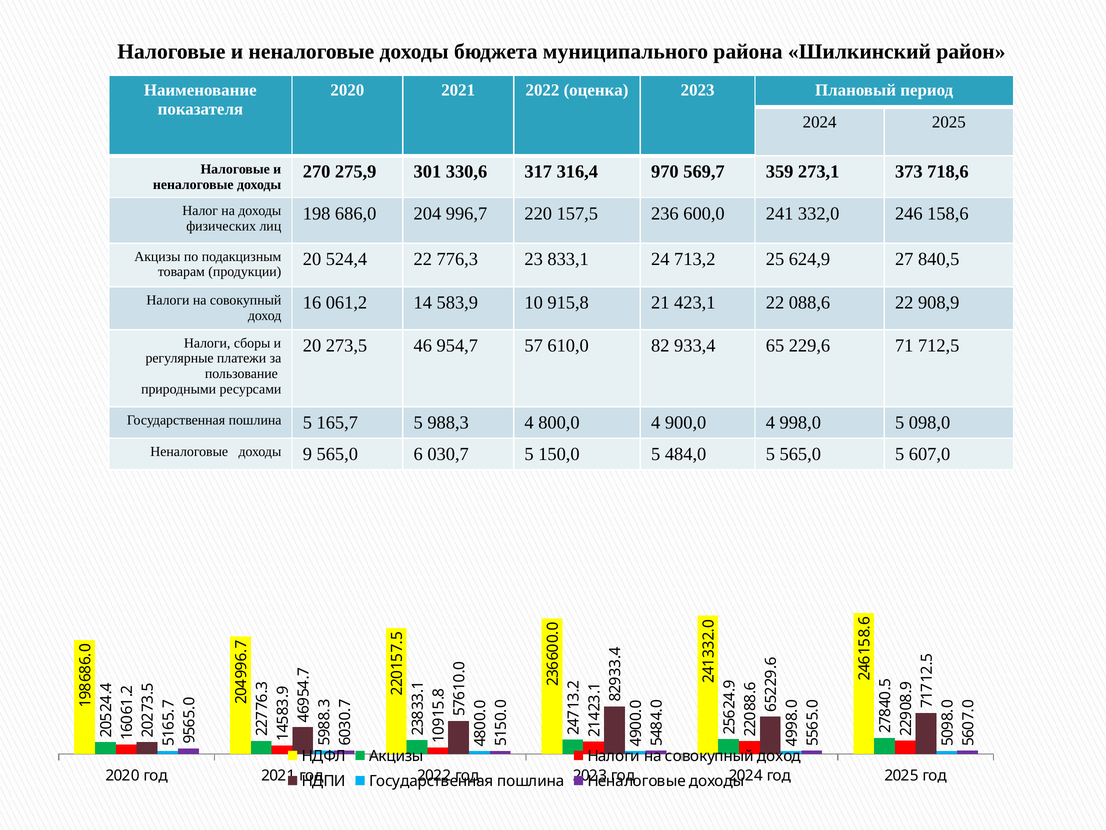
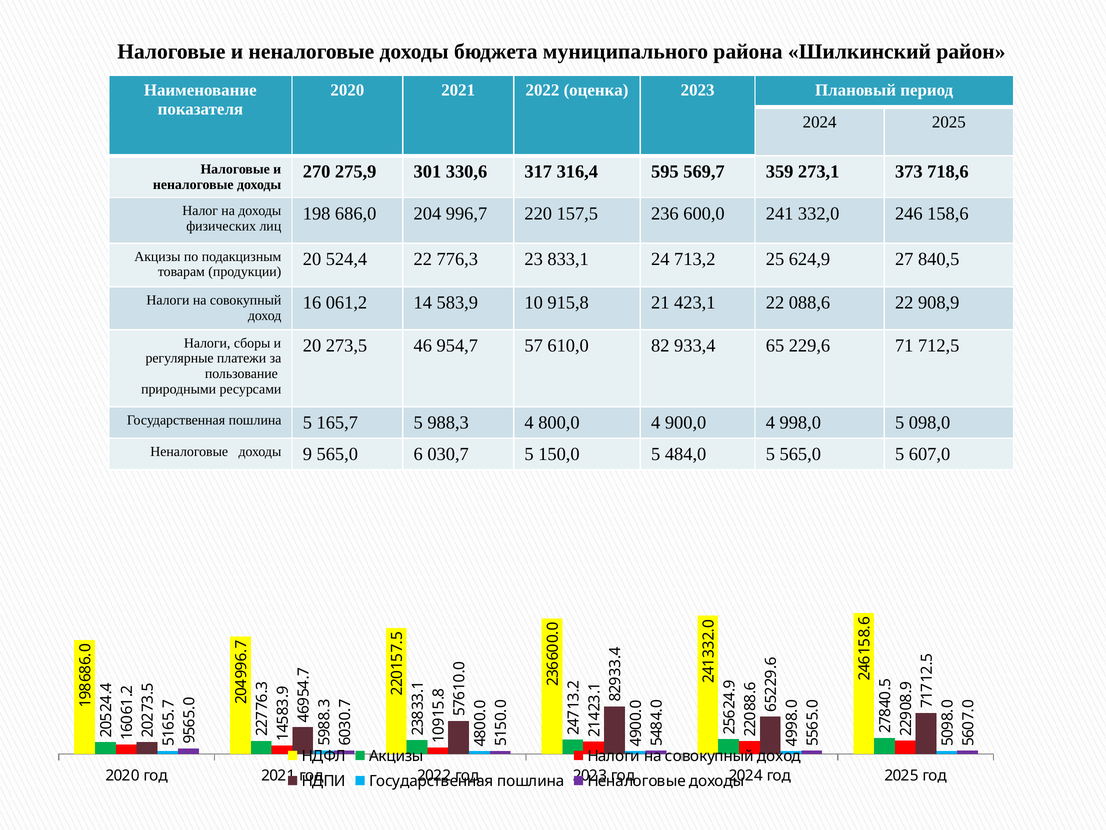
970: 970 -> 595
